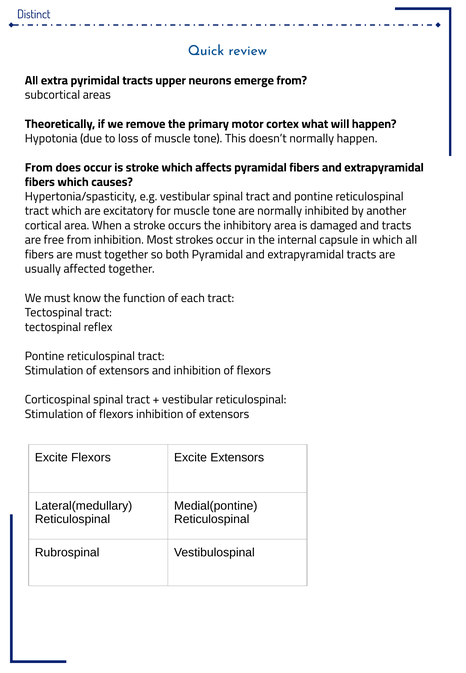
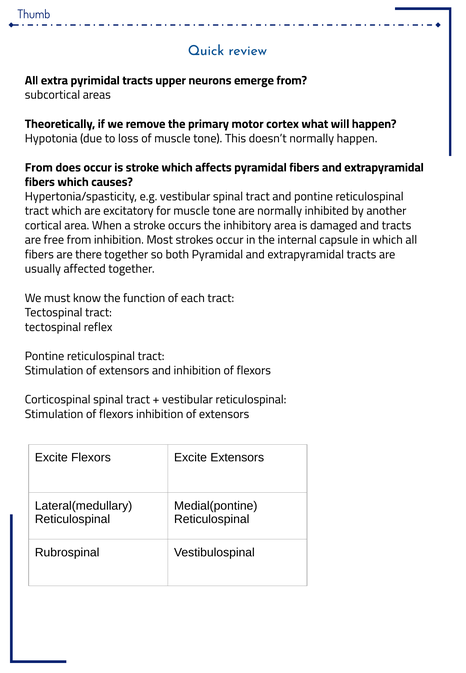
Distinct: Distinct -> Thumb
are must: must -> there
